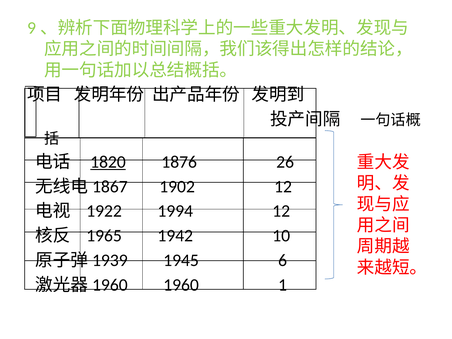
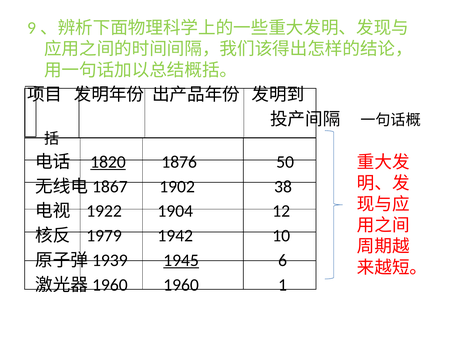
26: 26 -> 50
1902 12: 12 -> 38
1994: 1994 -> 1904
1965: 1965 -> 1979
1945 underline: none -> present
